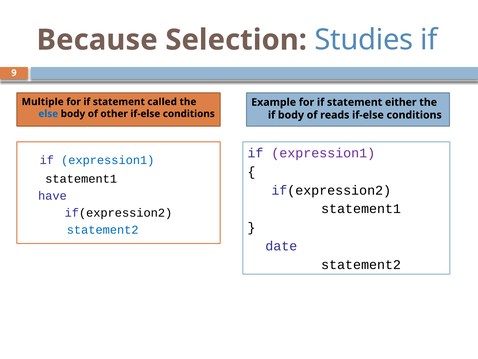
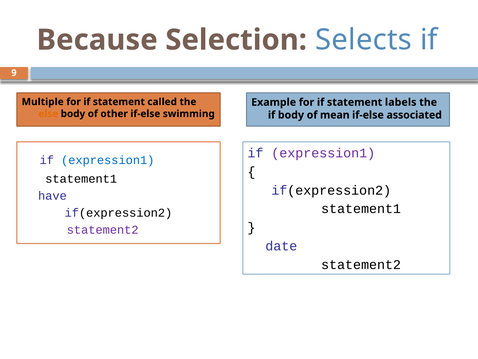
Studies: Studies -> Selects
either: either -> labels
else colour: blue -> orange
other if-else conditions: conditions -> swimming
reads: reads -> mean
conditions at (414, 115): conditions -> associated
statement2 at (103, 230) colour: blue -> purple
